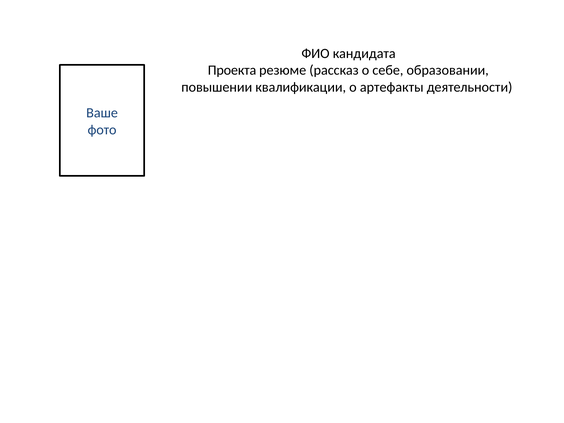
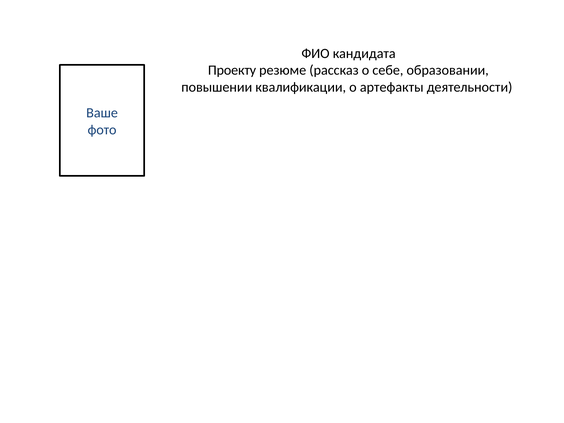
Проекта: Проекта -> Проекту
